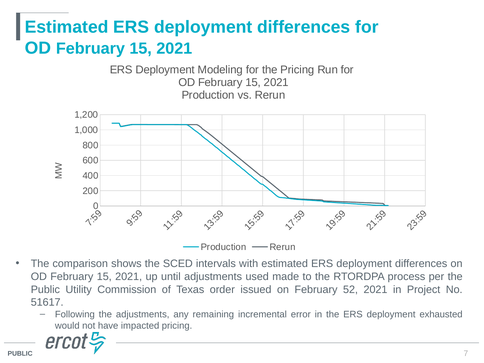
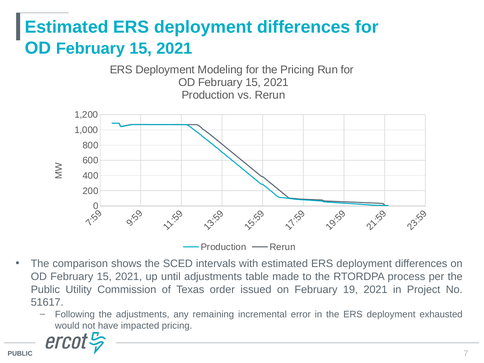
used: used -> table
52: 52 -> 19
